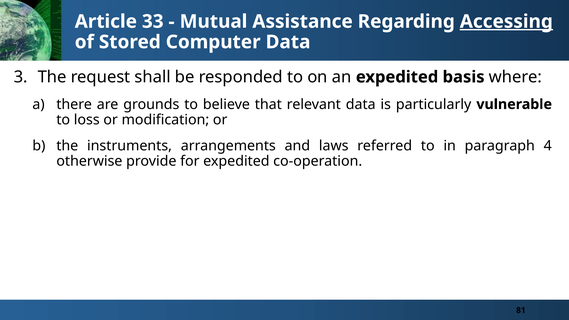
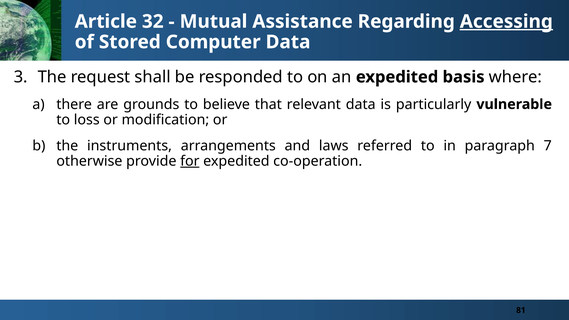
33: 33 -> 32
4: 4 -> 7
for underline: none -> present
